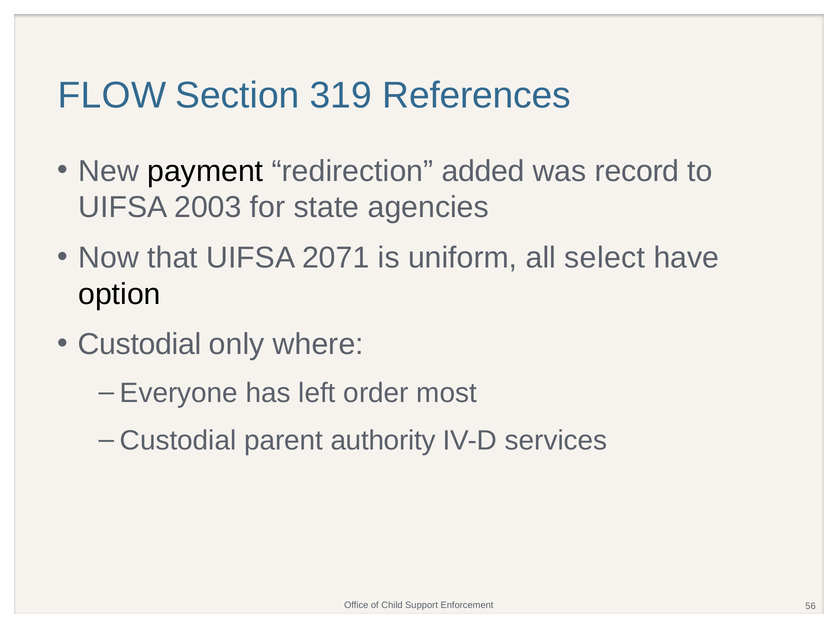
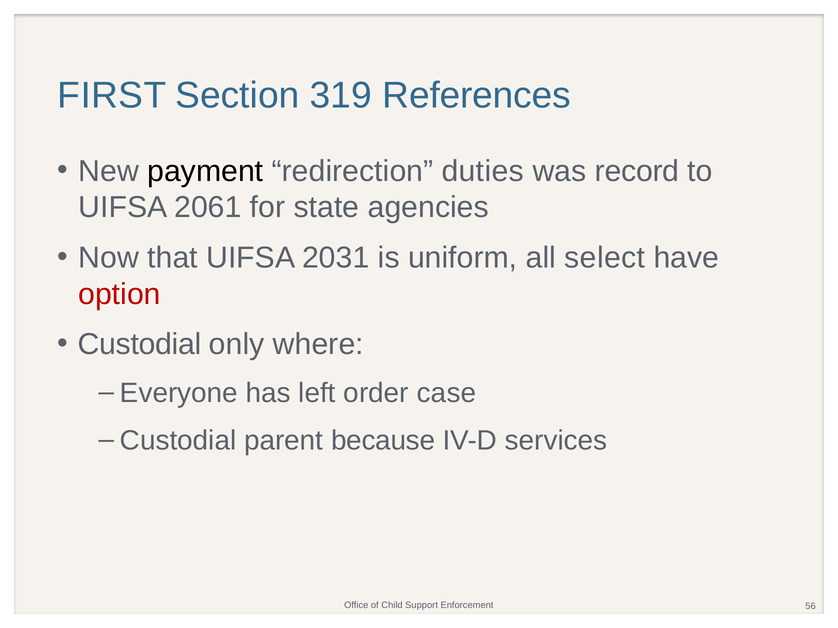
FLOW: FLOW -> FIRST
added: added -> duties
2003: 2003 -> 2061
2071: 2071 -> 2031
option colour: black -> red
most: most -> case
authority: authority -> because
